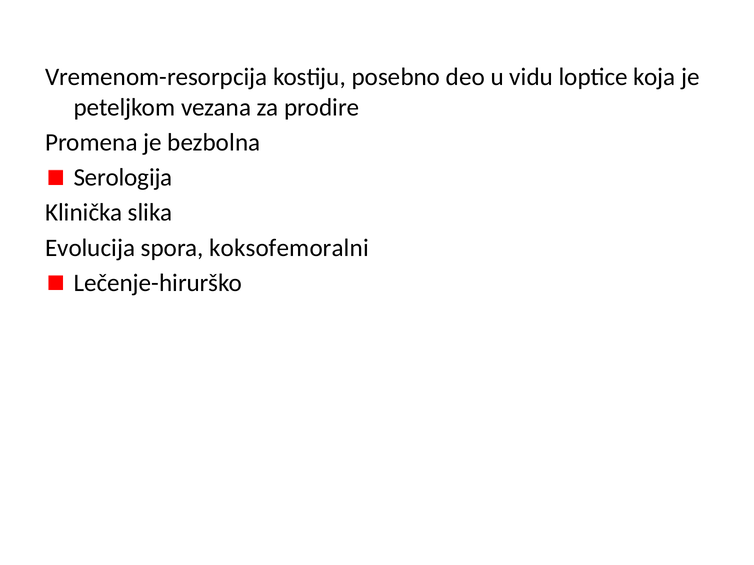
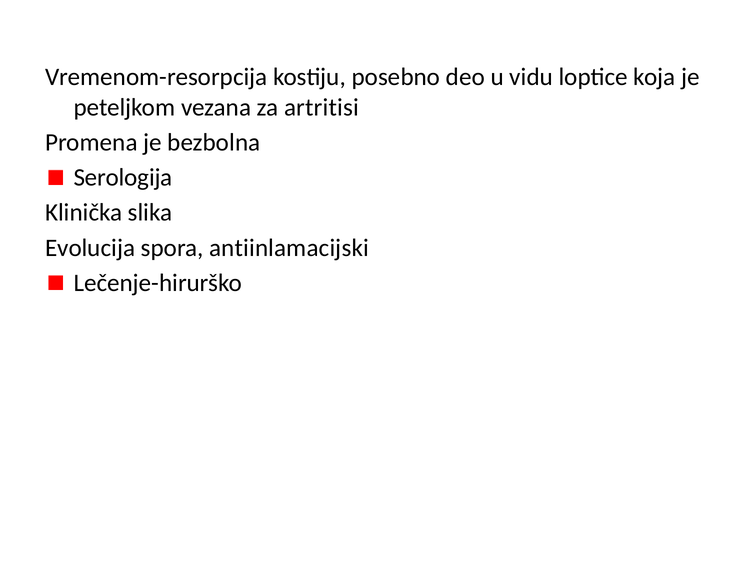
prodire: prodire -> artritisi
koksofemoralni: koksofemoralni -> antiinlamacijski
